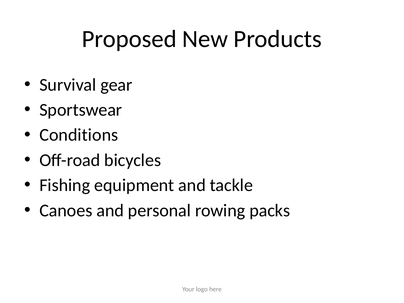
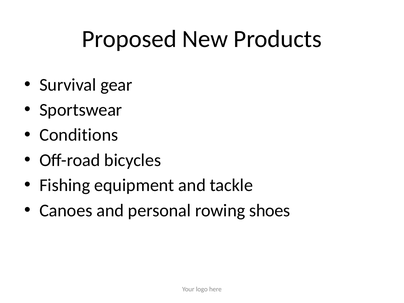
packs: packs -> shoes
